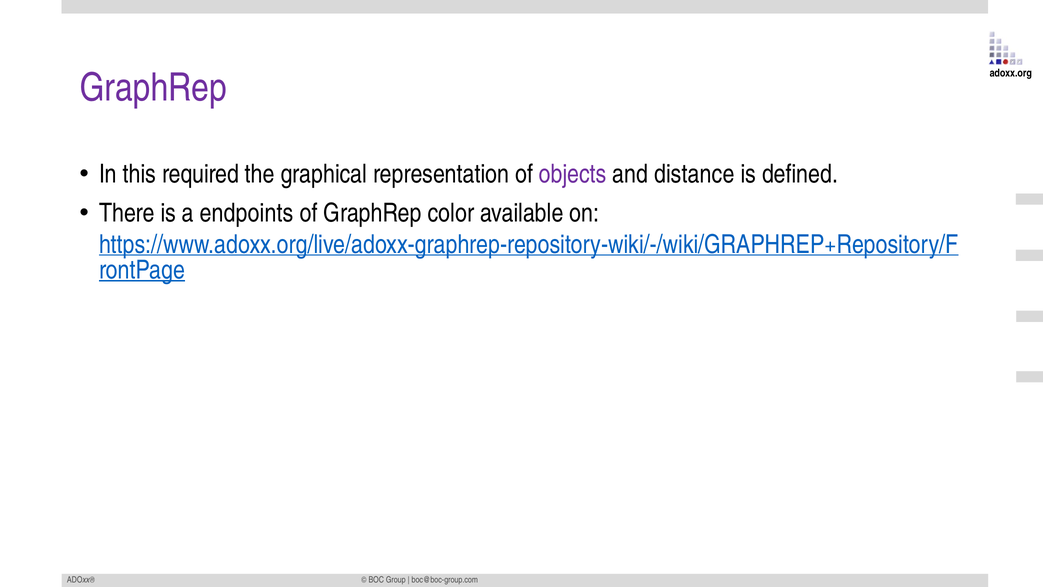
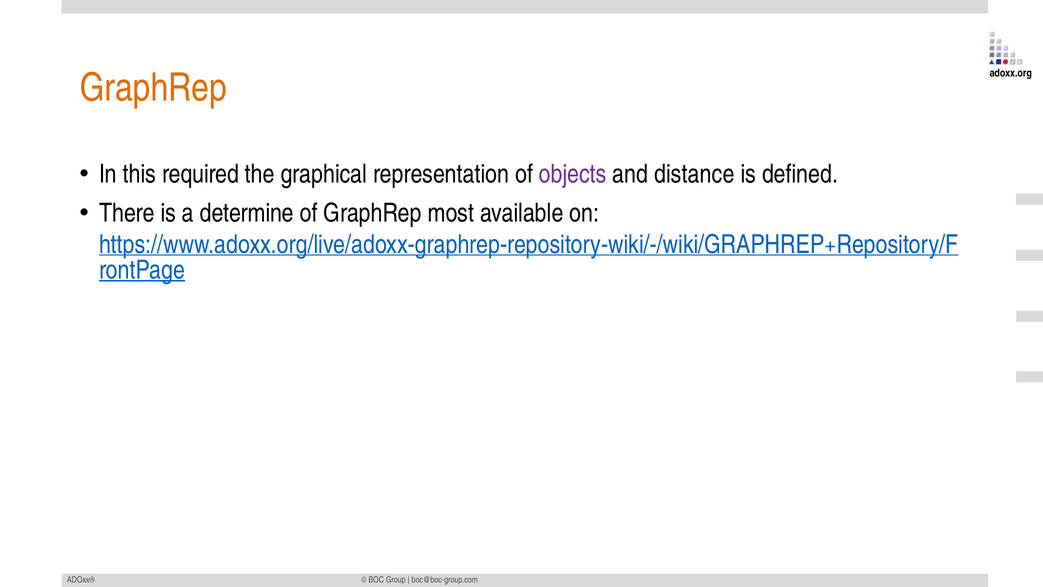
GraphRep at (153, 88) colour: purple -> orange
endpoints: endpoints -> determine
color: color -> most
